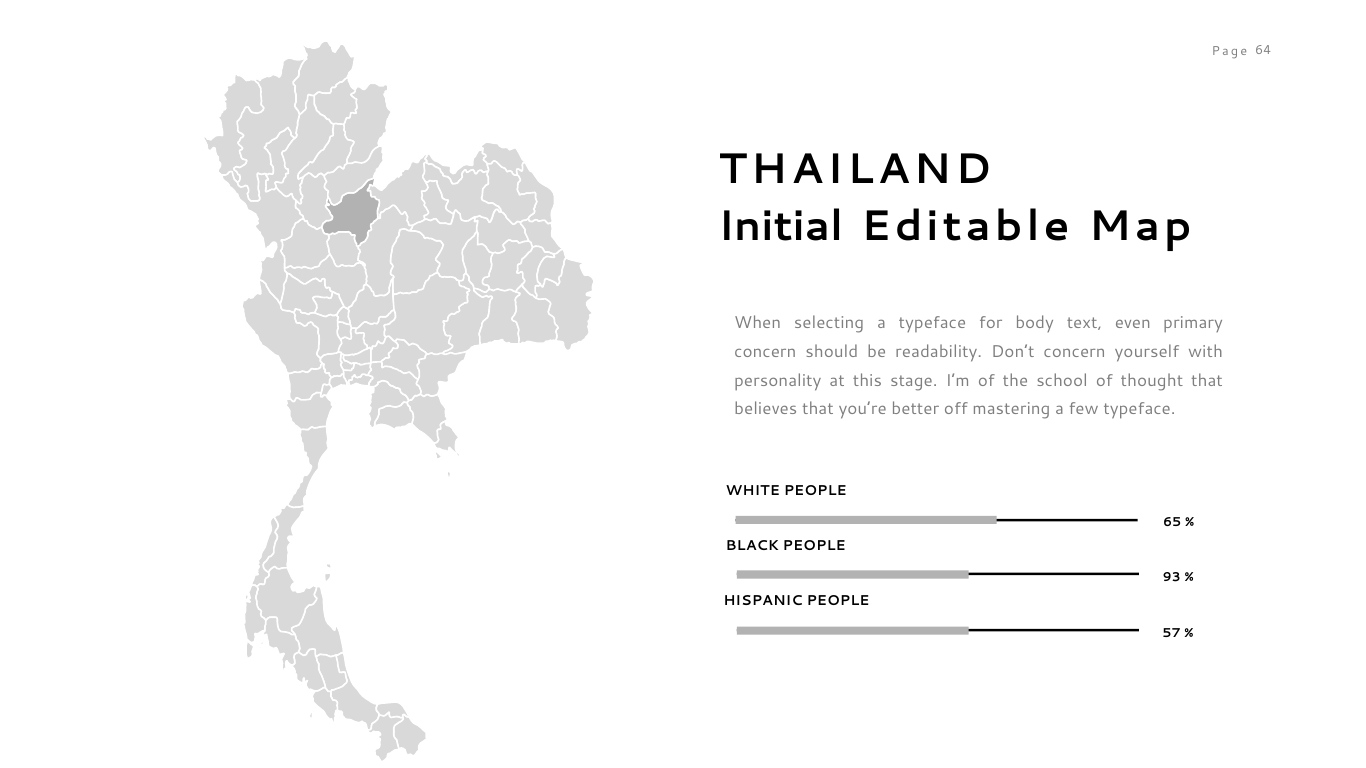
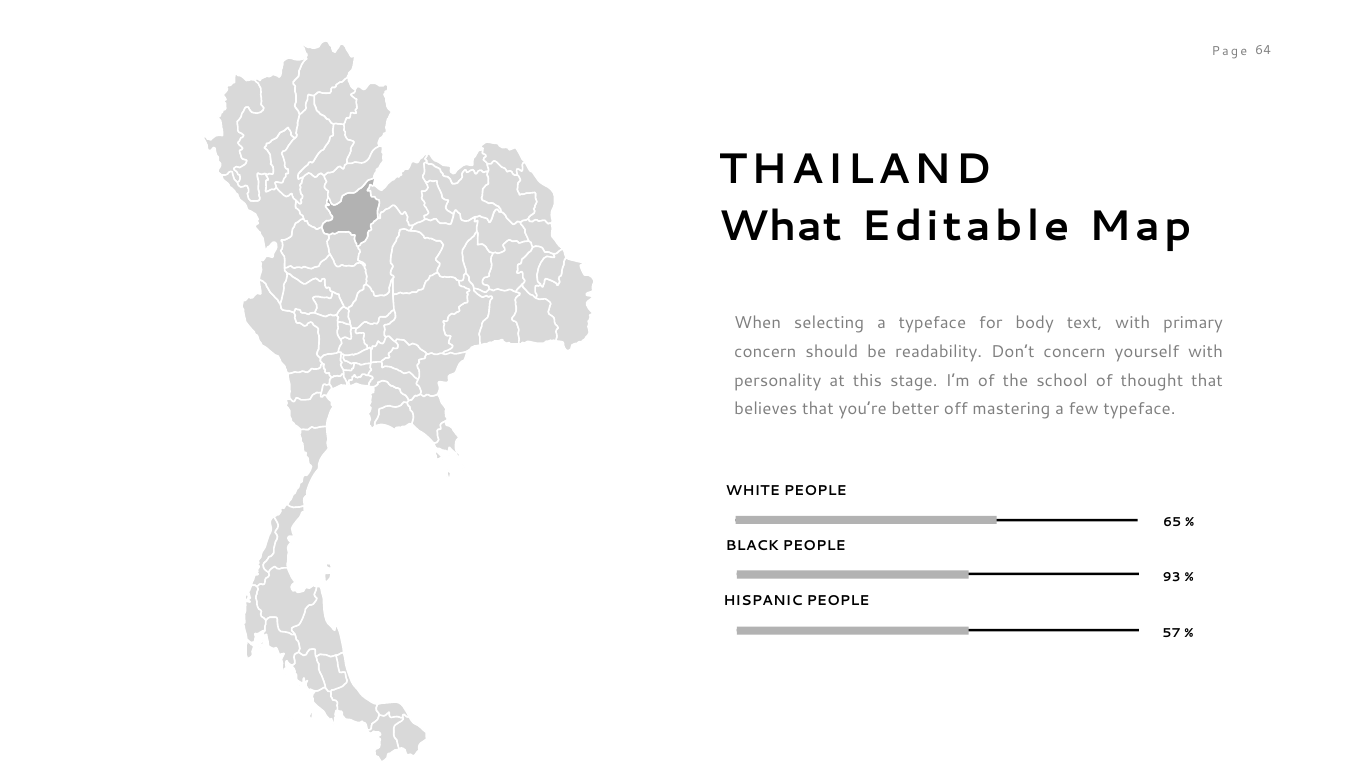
Initial: Initial -> What
text even: even -> with
